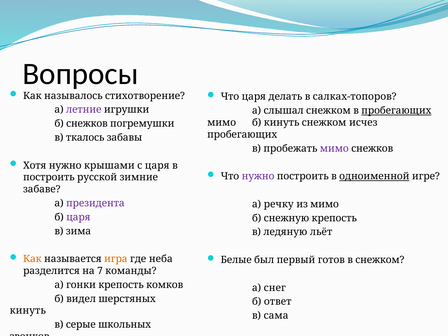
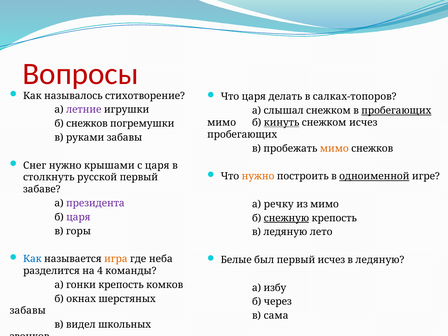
Вопросы colour: black -> red
кинуть at (282, 123) underline: none -> present
ткалось: ткалось -> руками
мимо at (334, 148) colour: purple -> orange
Хотя: Хотя -> Снег
нужно at (258, 176) colour: purple -> orange
построить at (49, 177): построить -> столкнуть
русской зимние: зимние -> первый
снежную underline: none -> present
зима: зима -> горы
льёт: льёт -> лето
Как at (32, 259) colour: orange -> blue
первый готов: готов -> исчез
снежком at (380, 260): снежком -> ледяную
7: 7 -> 4
снег: снег -> избу
видел: видел -> окнах
ответ: ответ -> через
кинуть at (28, 311): кинуть -> забавы
серые: серые -> видел
